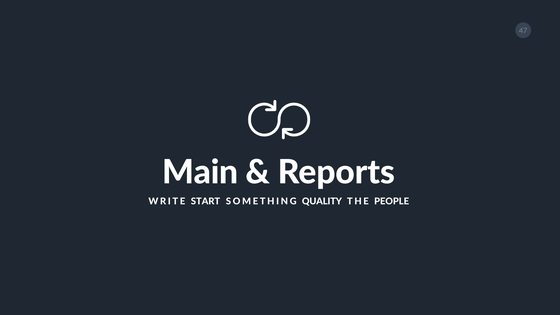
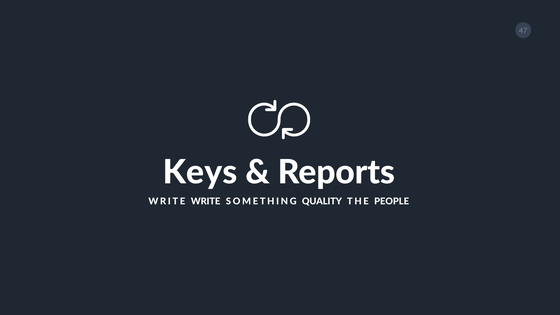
Main: Main -> Keys
WRITE START: START -> WRITE
